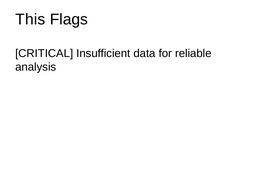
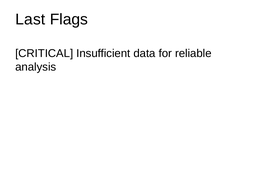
This: This -> Last
